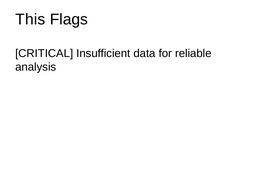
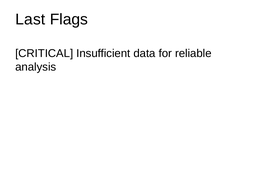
This: This -> Last
